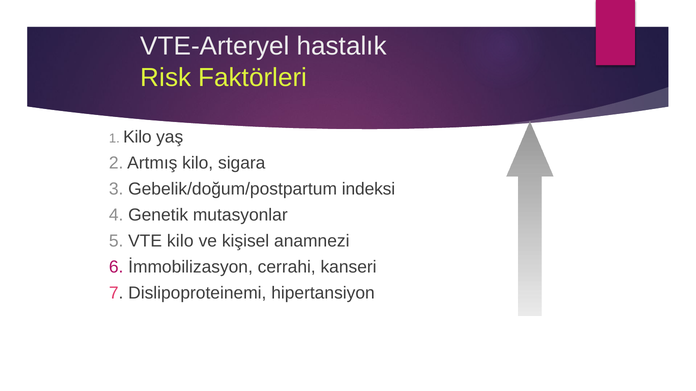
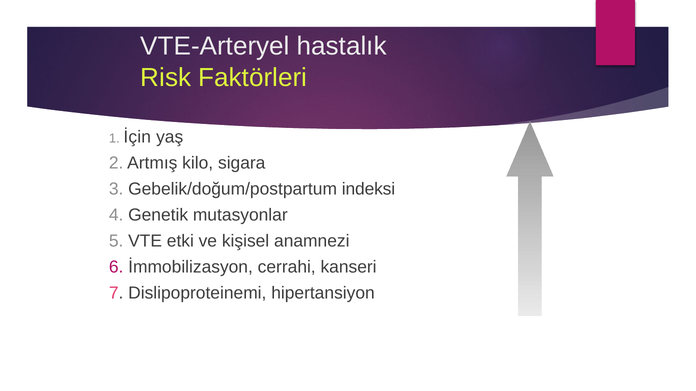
1 Kilo: Kilo -> İçin
VTE kilo: kilo -> etki
